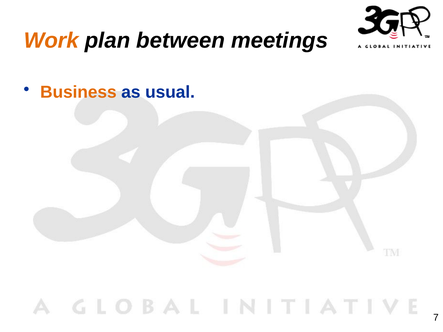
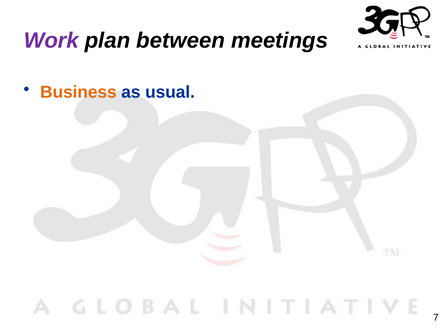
Work colour: orange -> purple
